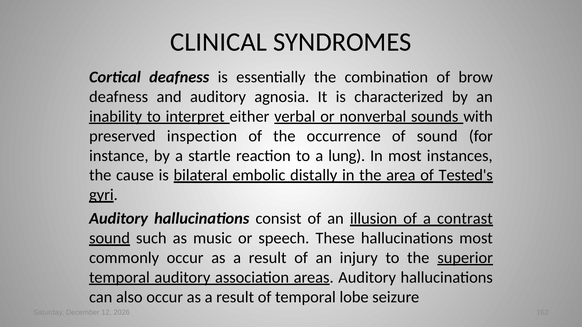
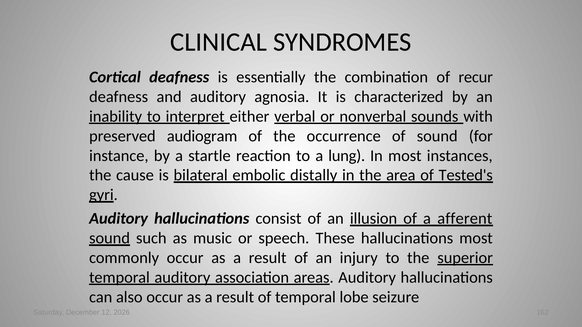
brow: brow -> recur
inspection: inspection -> audiogram
contrast: contrast -> afferent
